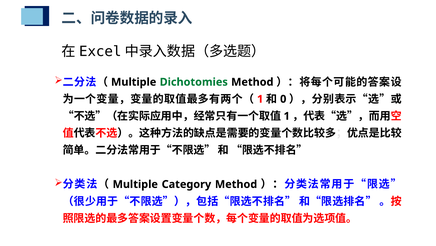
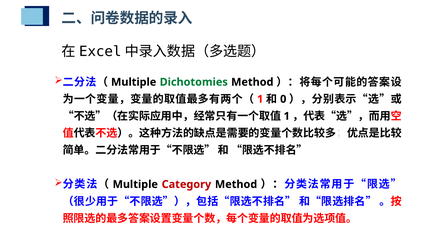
Category colour: black -> red
